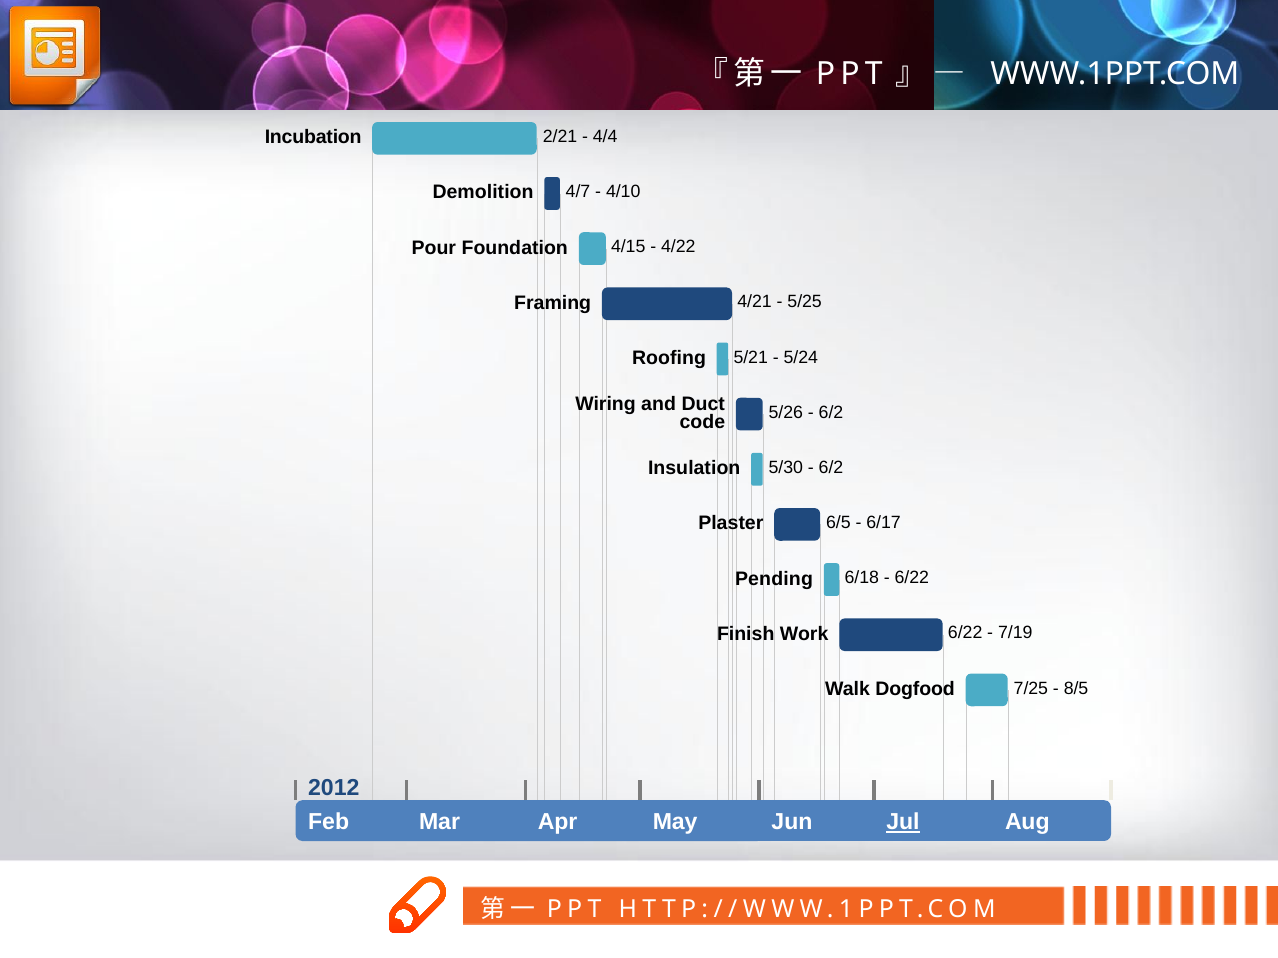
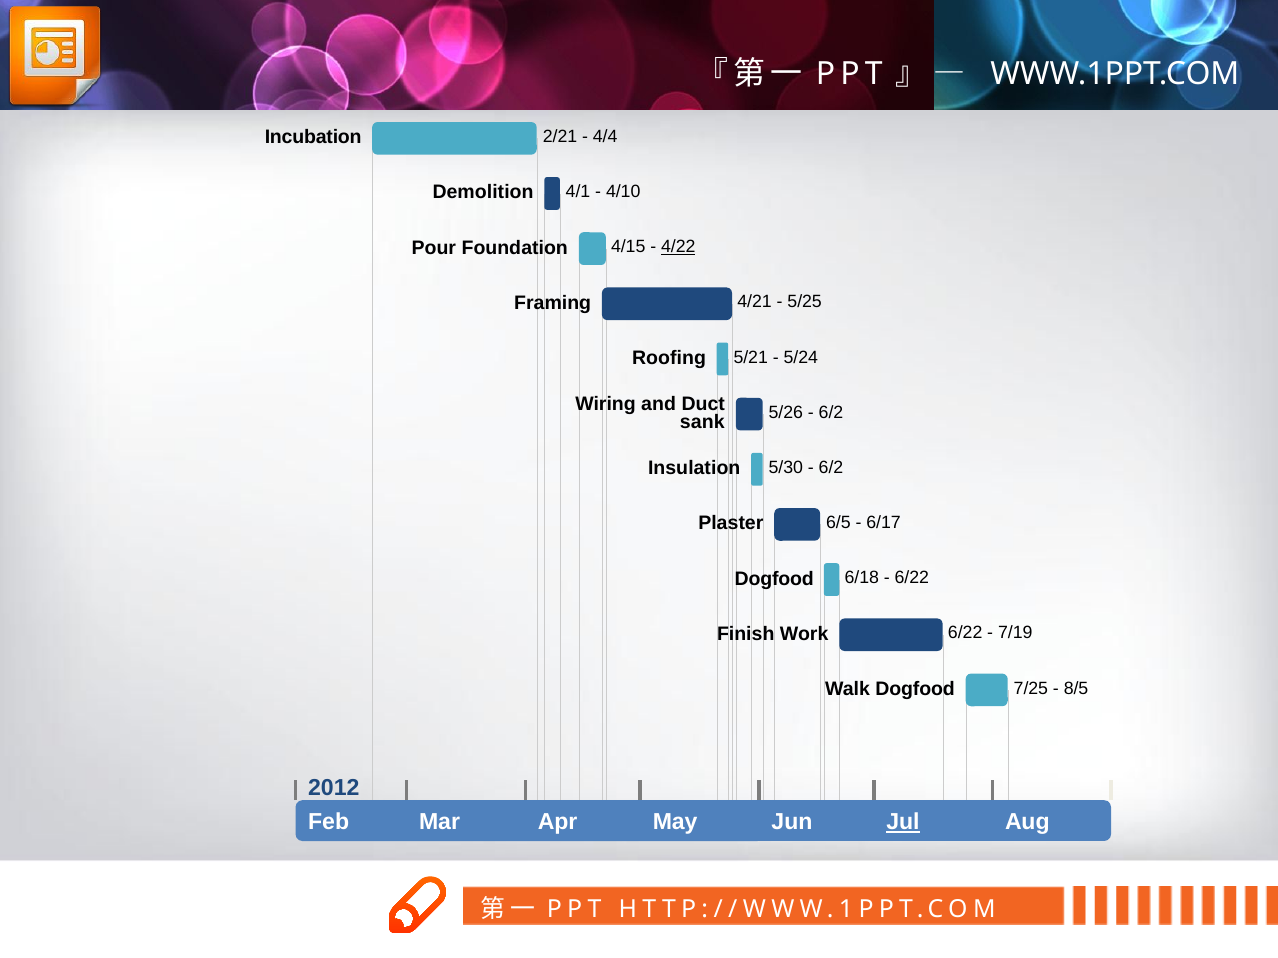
4/7: 4/7 -> 4/1
4/22 underline: none -> present
code: code -> sank
Pending at (774, 579): Pending -> Dogfood
